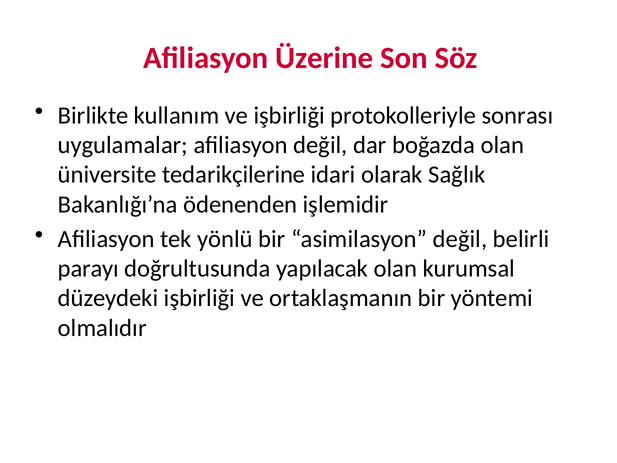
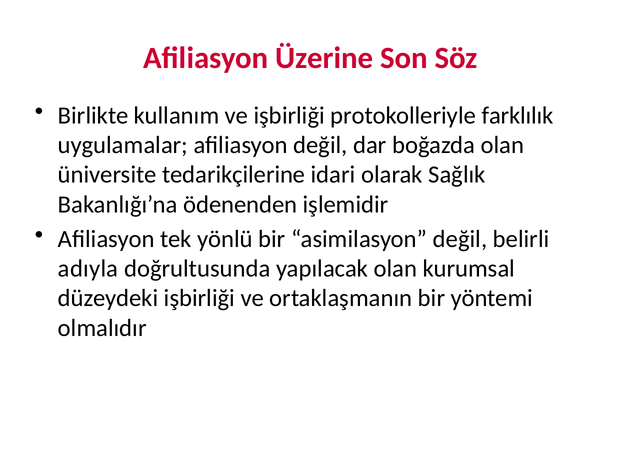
sonrası: sonrası -> farklılık
parayı: parayı -> adıyla
